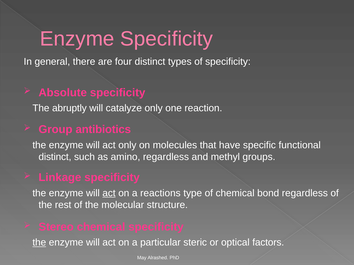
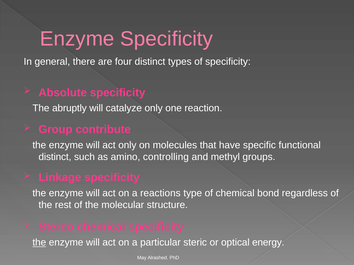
antibiotics: antibiotics -> contribute
amino regardless: regardless -> controlling
act at (109, 193) underline: present -> none
factors: factors -> energy
